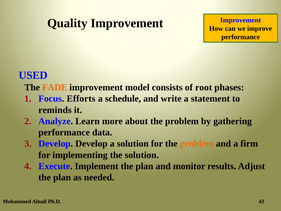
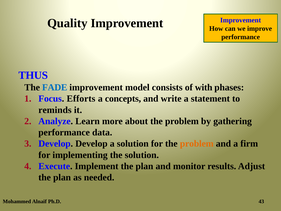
USED: USED -> THUS
FADE colour: orange -> blue
root: root -> with
schedule: schedule -> concepts
